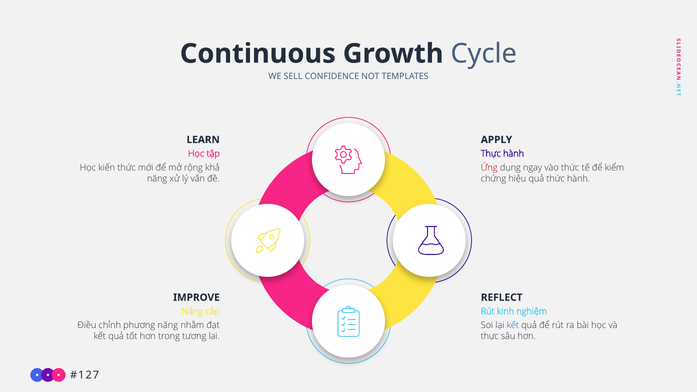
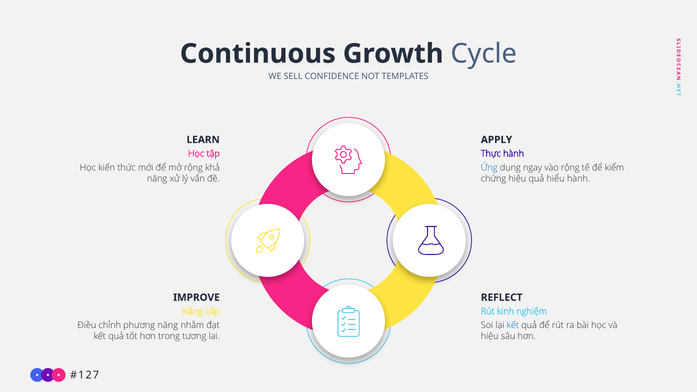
Ứng colour: red -> blue
vào thức: thức -> rộng
quả thức: thức -> hiểu
thực at (490, 336): thực -> hiệu
